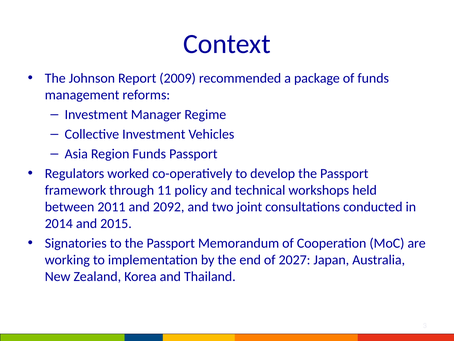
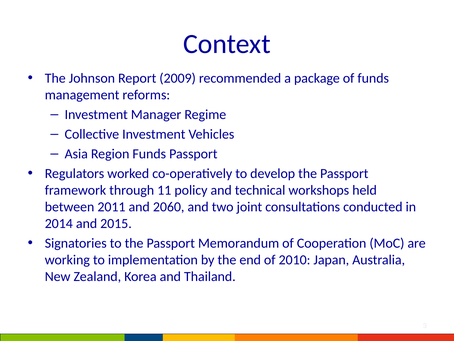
2092: 2092 -> 2060
2027: 2027 -> 2010
